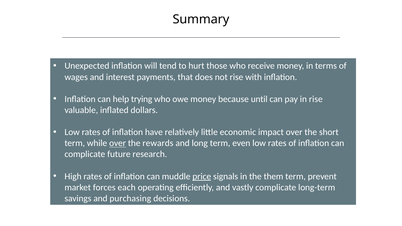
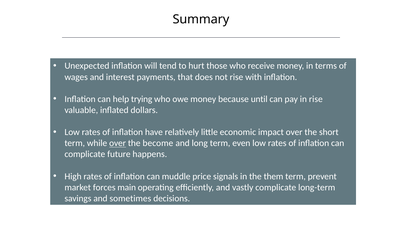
rewards: rewards -> become
research: research -> happens
price underline: present -> none
each: each -> main
purchasing: purchasing -> sometimes
